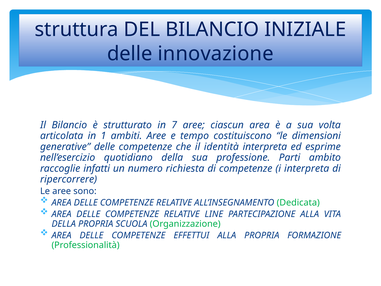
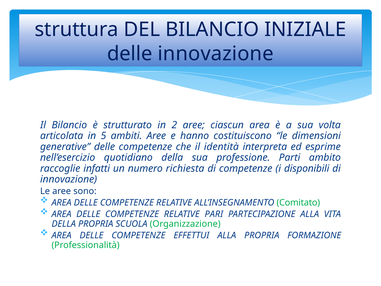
7: 7 -> 2
1: 1 -> 5
tempo: tempo -> hanno
i interpreta: interpreta -> disponibili
ripercorrere at (69, 179): ripercorrere -> innovazione
Dedicata: Dedicata -> Comitato
LINE: LINE -> PARI
